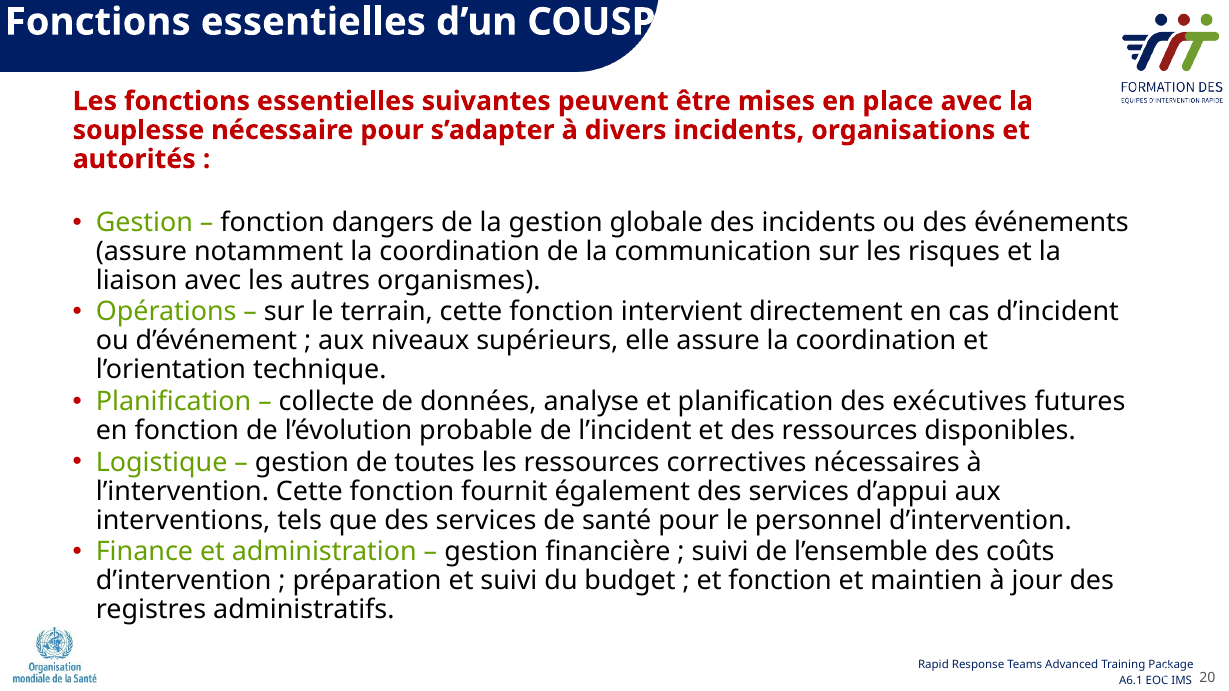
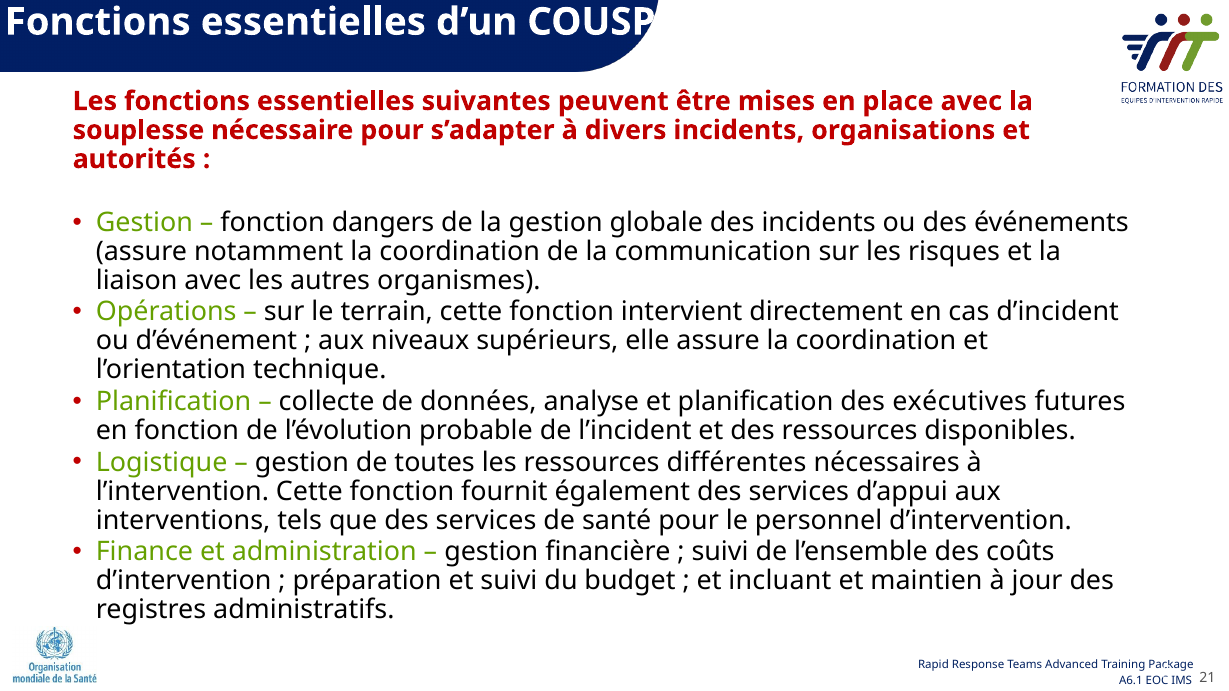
correctives: correctives -> différentes
et fonction: fonction -> incluant
20: 20 -> 21
